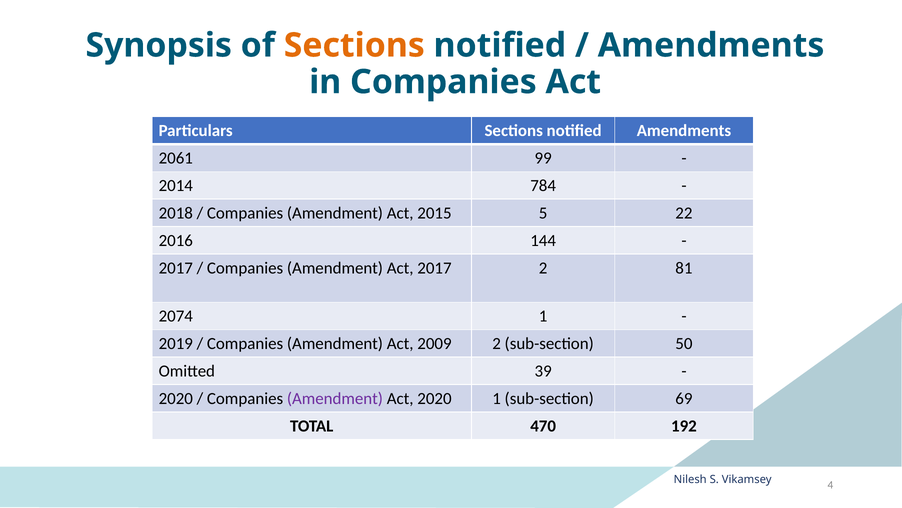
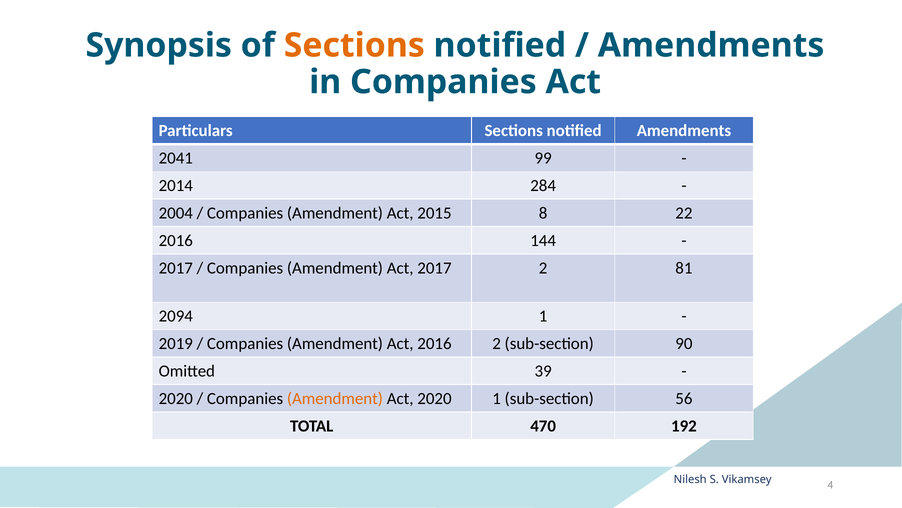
2061: 2061 -> 2041
784: 784 -> 284
2018: 2018 -> 2004
5: 5 -> 8
2074: 2074 -> 2094
Act 2009: 2009 -> 2016
50: 50 -> 90
Amendment at (335, 398) colour: purple -> orange
69: 69 -> 56
